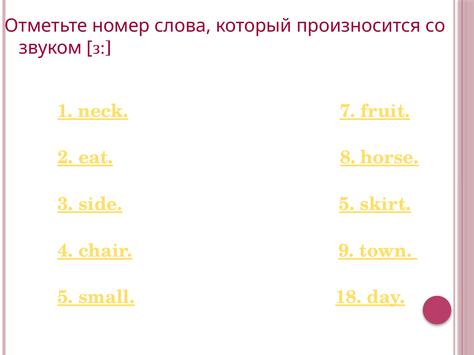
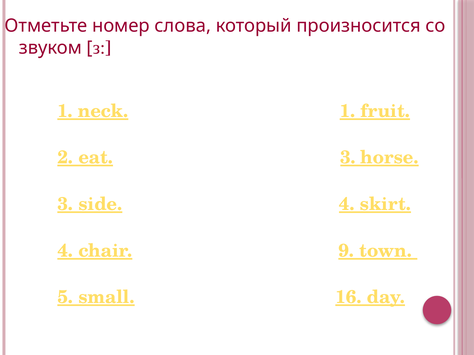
neck 7: 7 -> 1
eat 8: 8 -> 3
side 5: 5 -> 4
18: 18 -> 16
